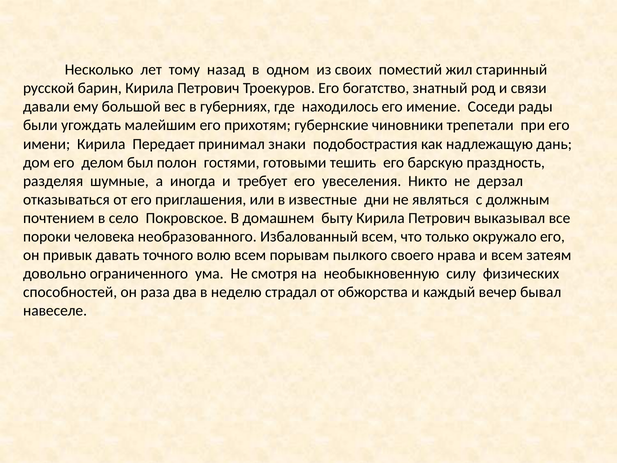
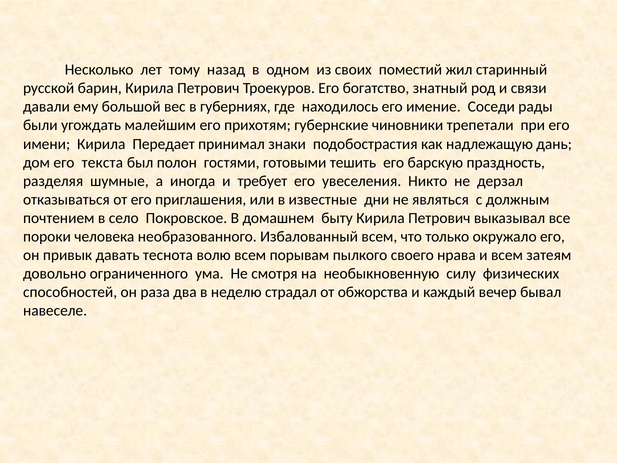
делом: делом -> текста
точного: точного -> теснота
